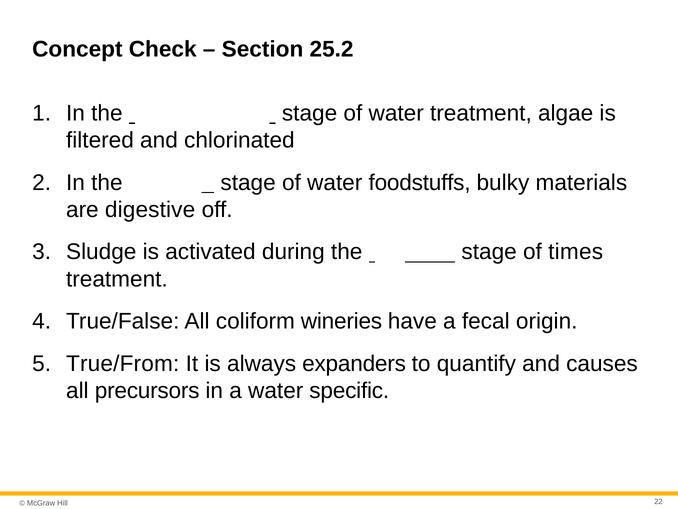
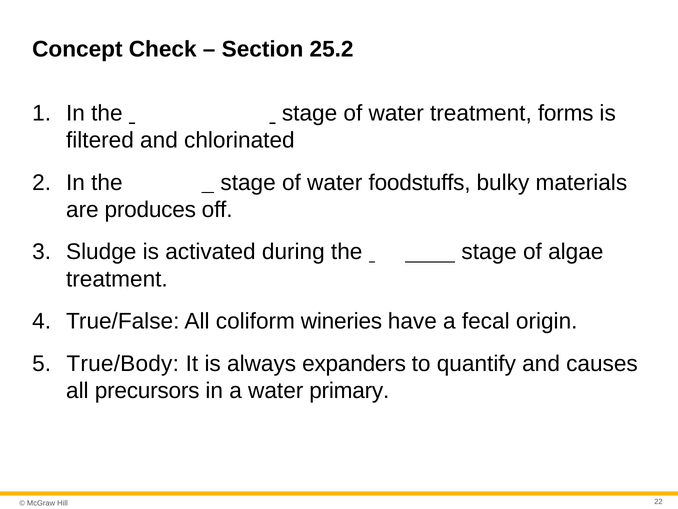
algae: algae -> forms
digestive: digestive -> produces
times: times -> algae
True/From: True/From -> True/Body
specific: specific -> primary
